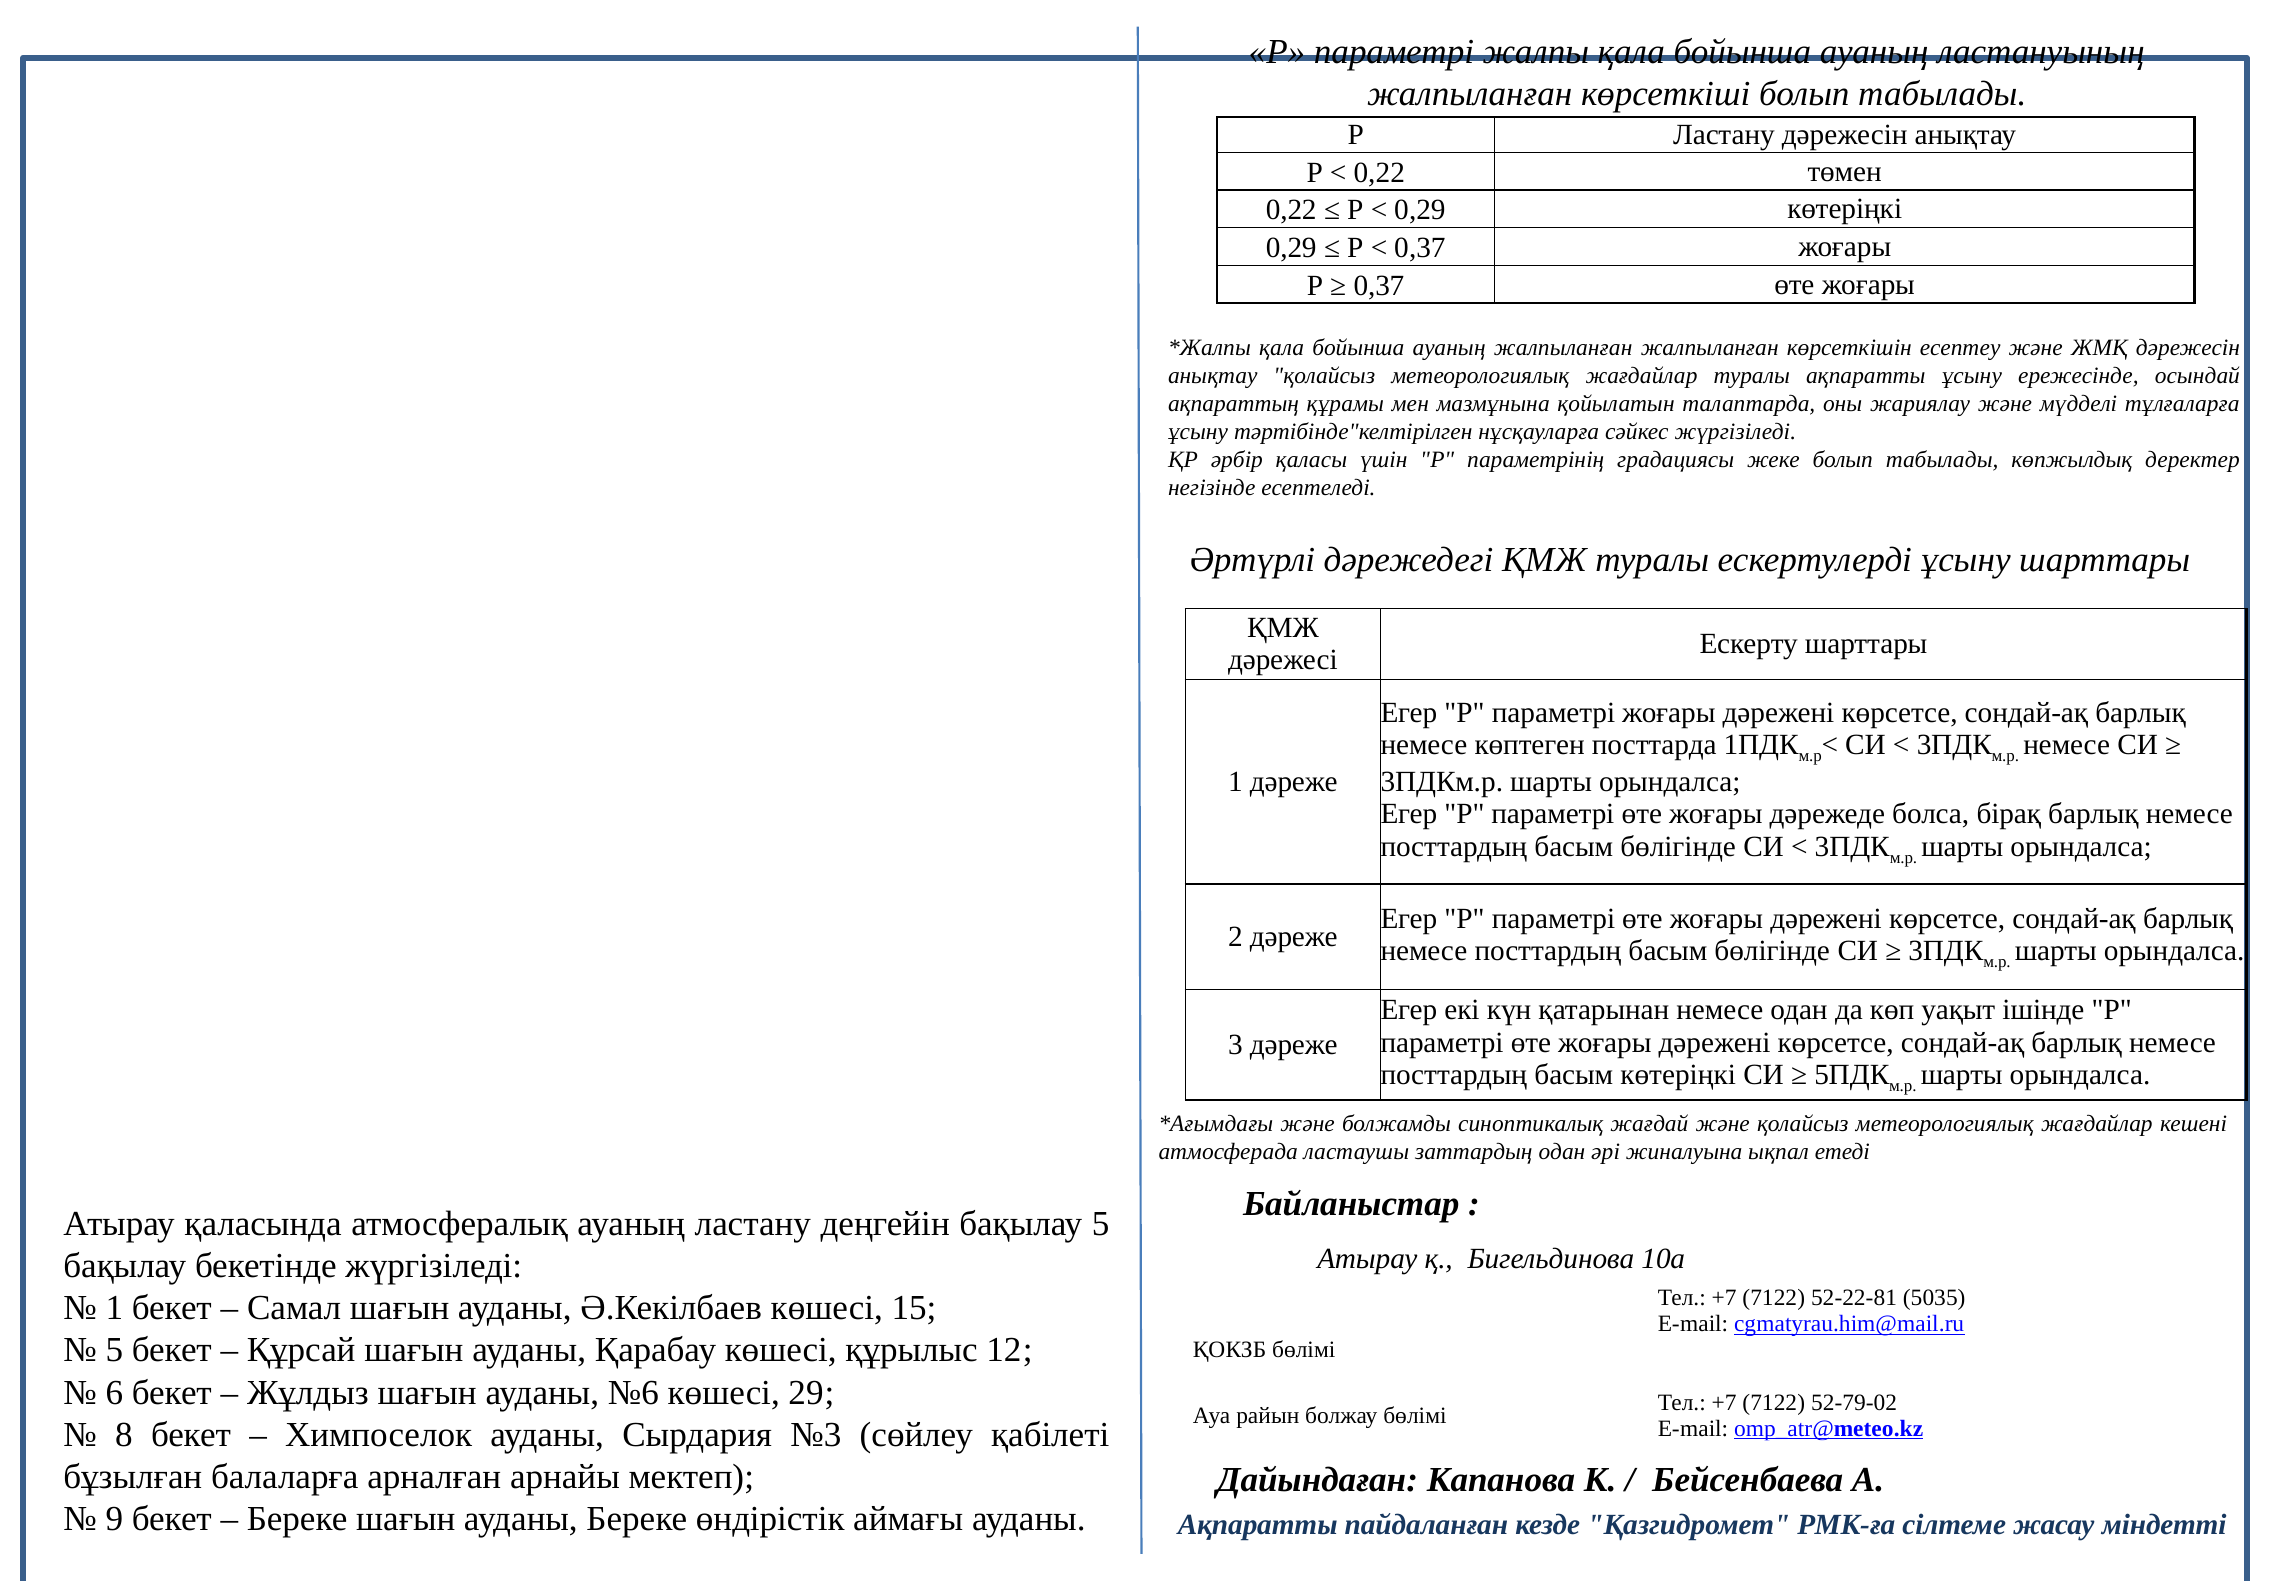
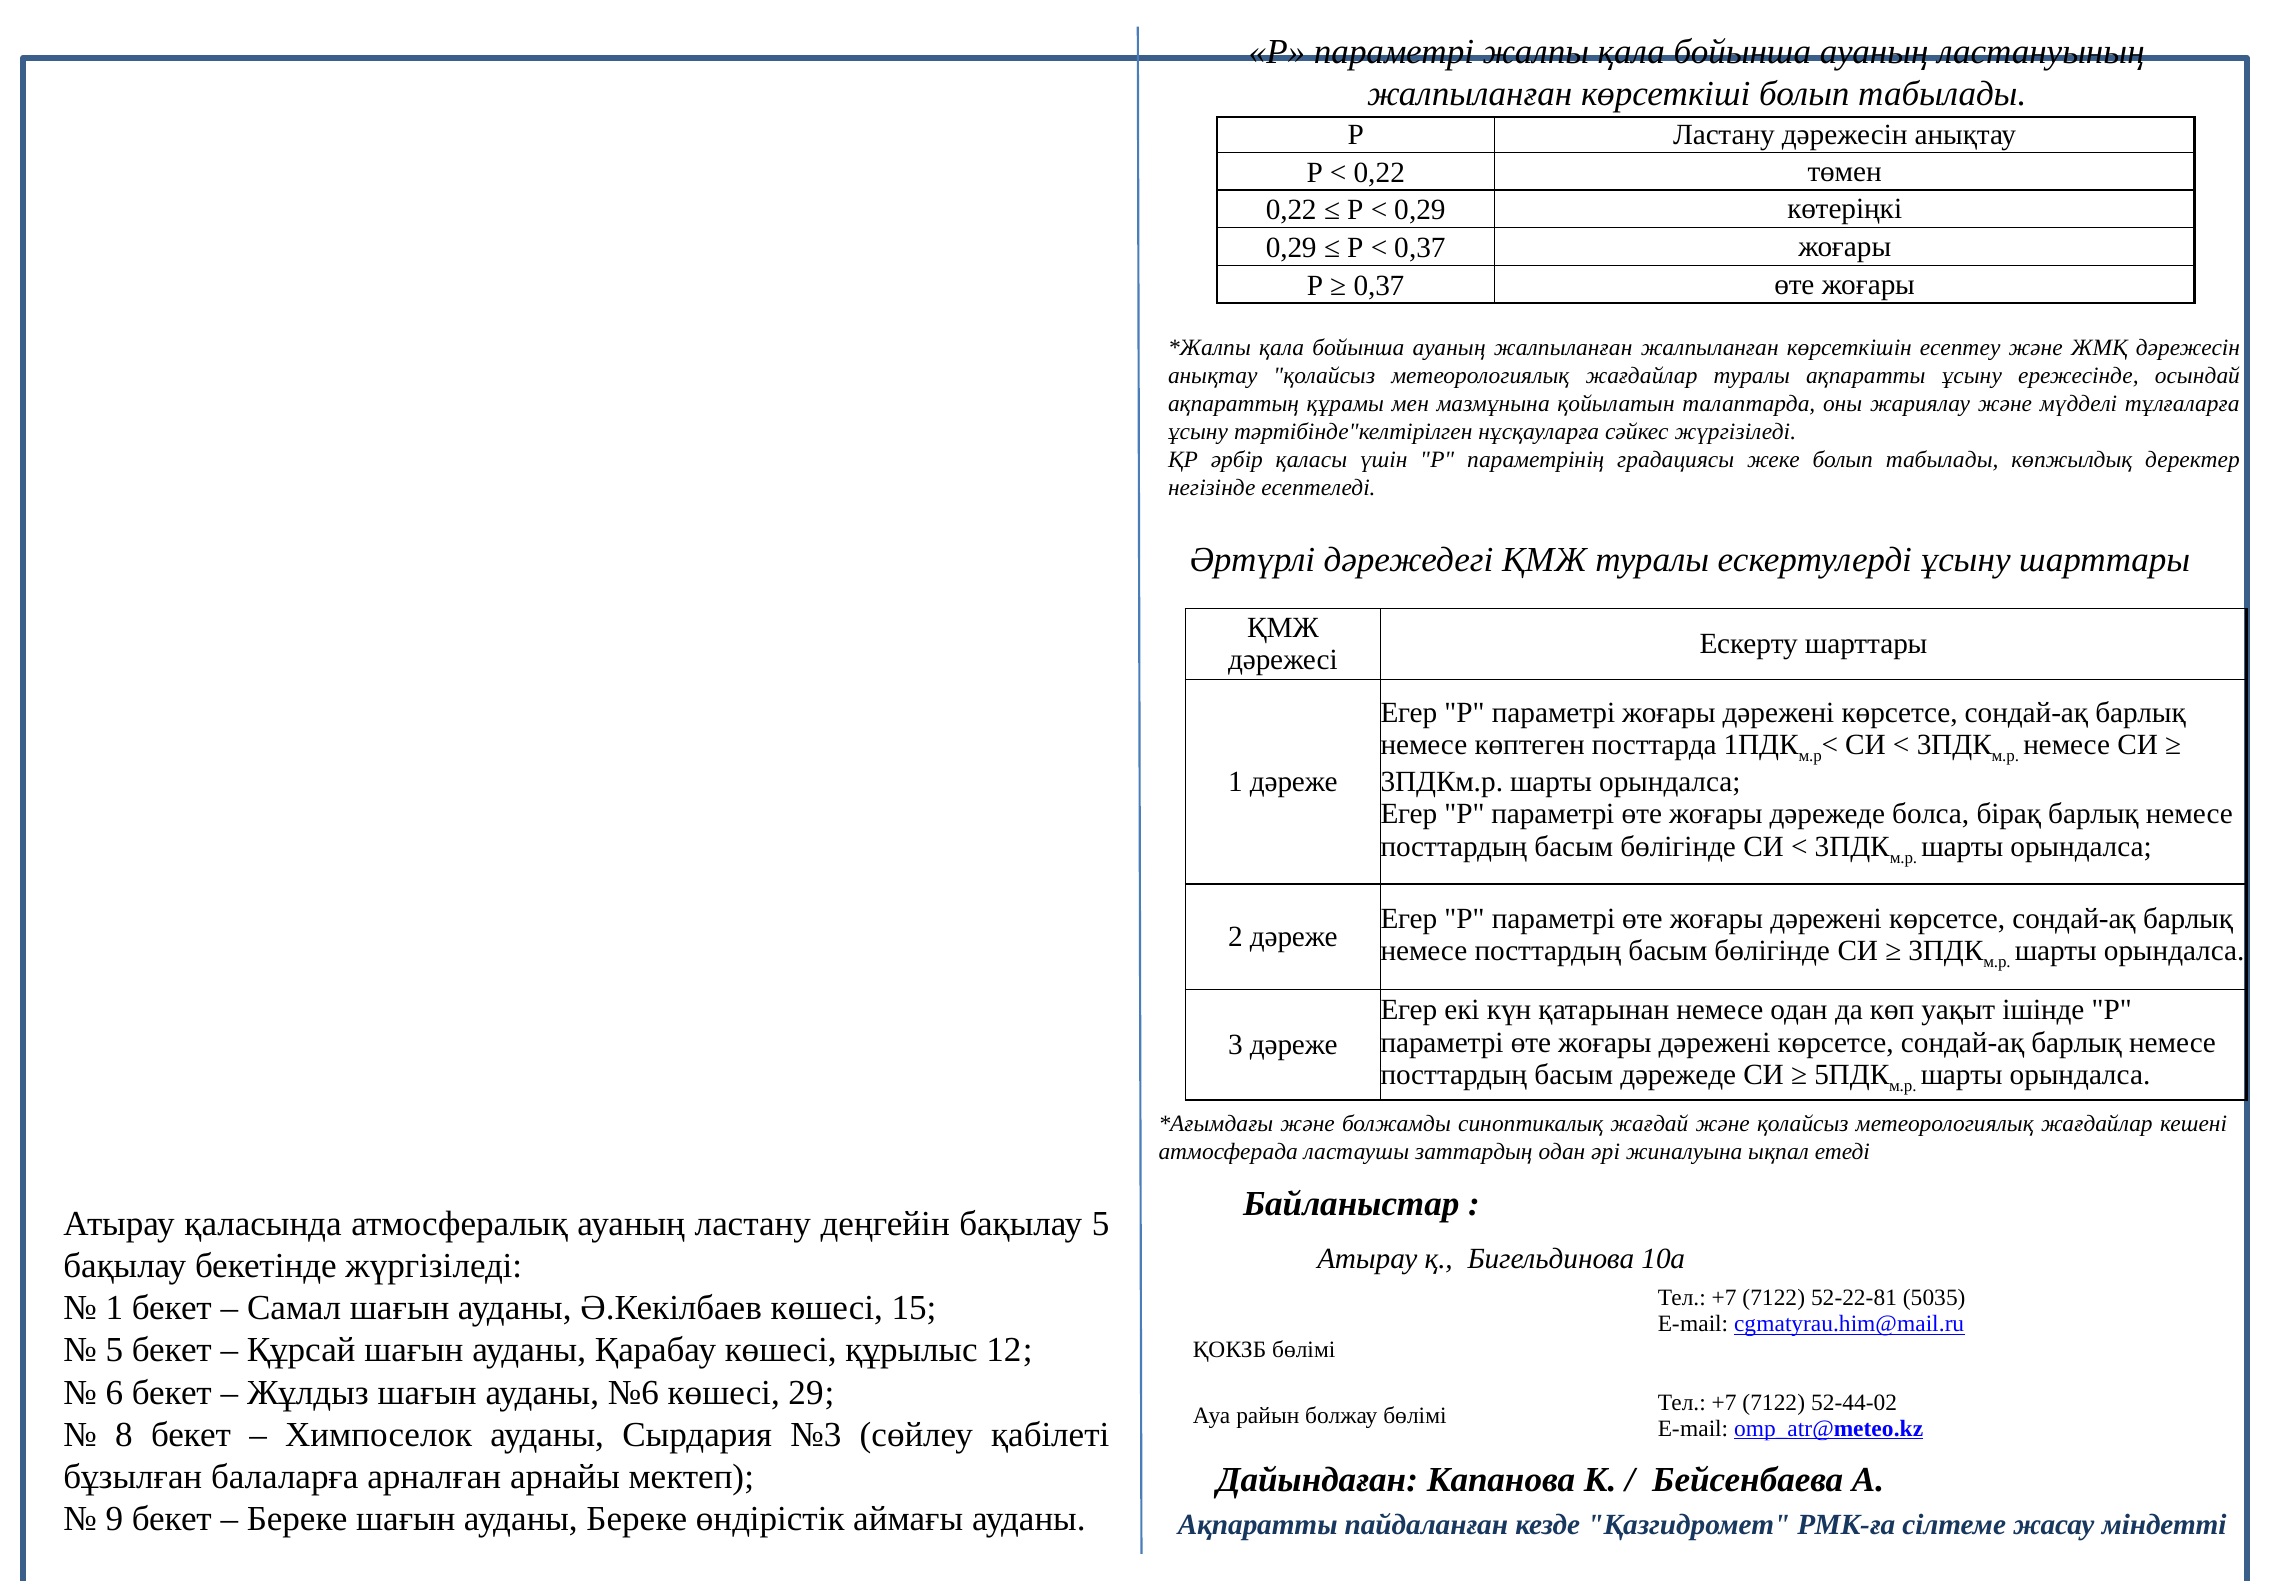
басым көтеріңкі: көтеріңкі -> дәрежеде
52-79-02: 52-79-02 -> 52-44-02
